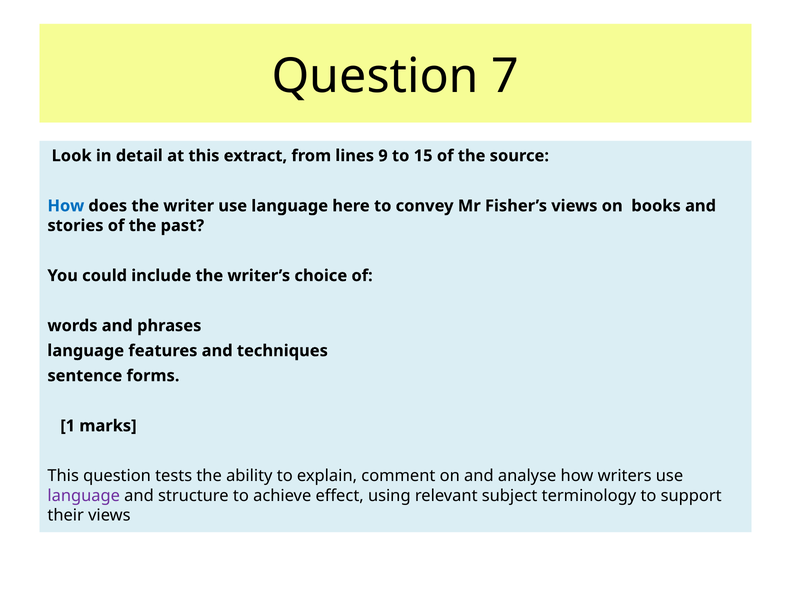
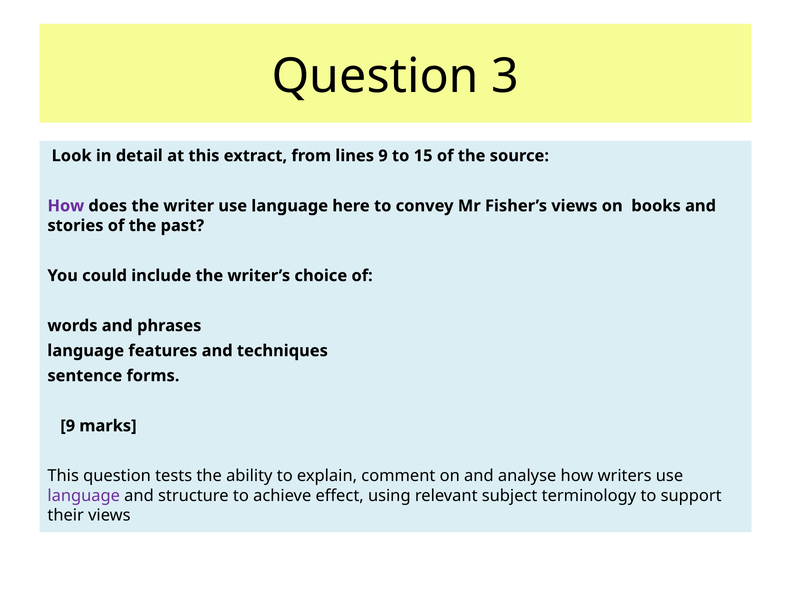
7: 7 -> 3
How at (66, 206) colour: blue -> purple
1 at (68, 426): 1 -> 9
